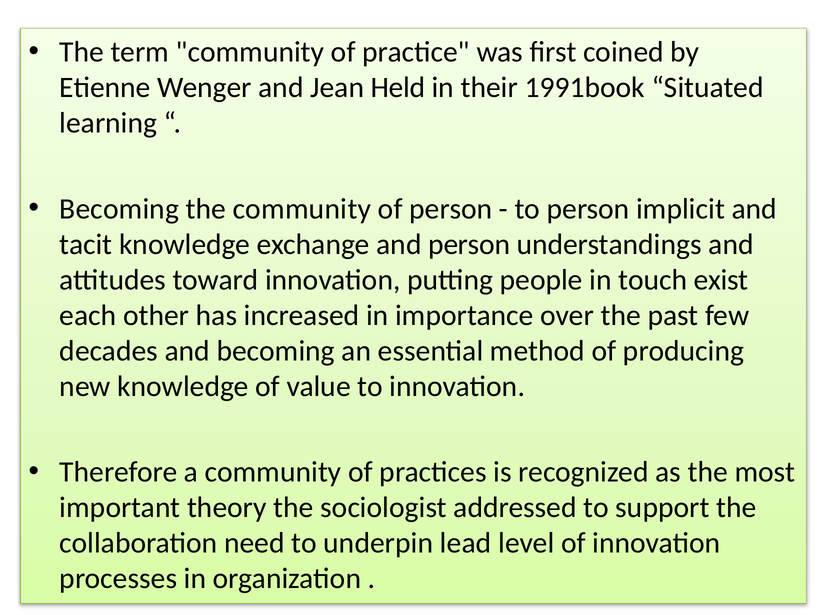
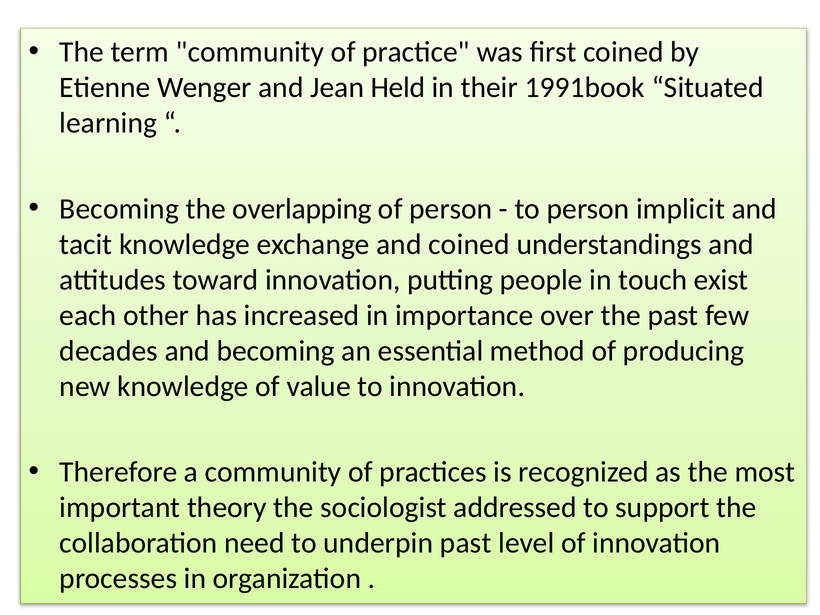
the community: community -> overlapping
and person: person -> coined
underpin lead: lead -> past
